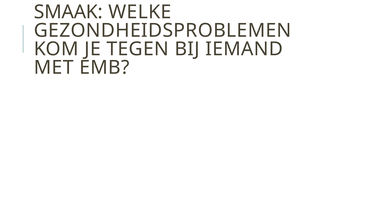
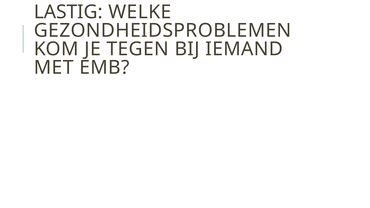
SMAAK: SMAAK -> LASTIG
